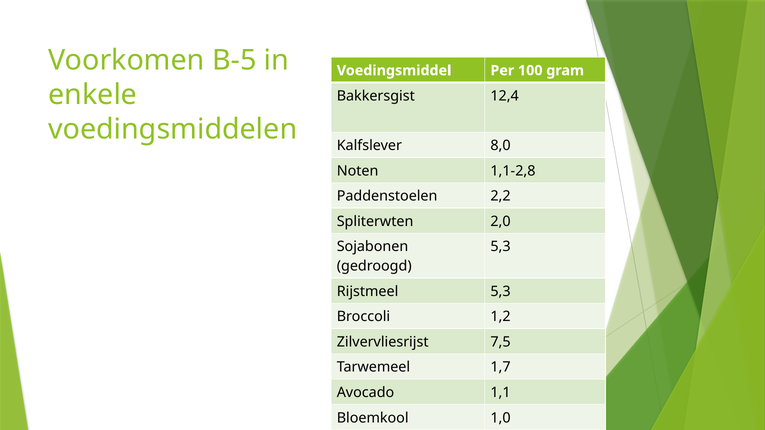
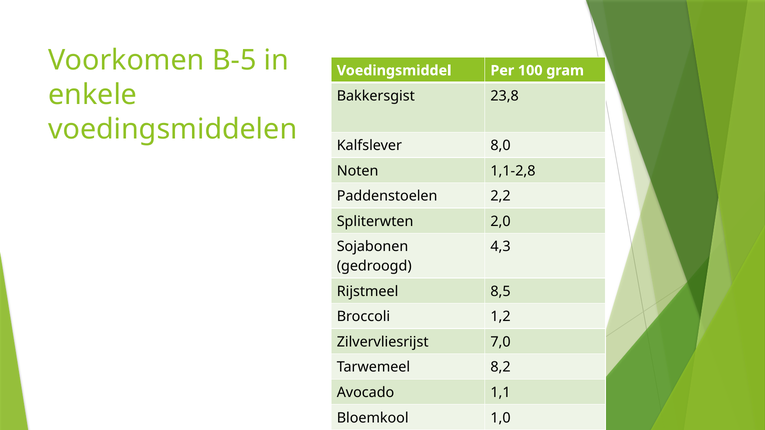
12,4: 12,4 -> 23,8
5,3 at (501, 247): 5,3 -> 4,3
Rijstmeel 5,3: 5,3 -> 8,5
7,5: 7,5 -> 7,0
1,7: 1,7 -> 8,2
